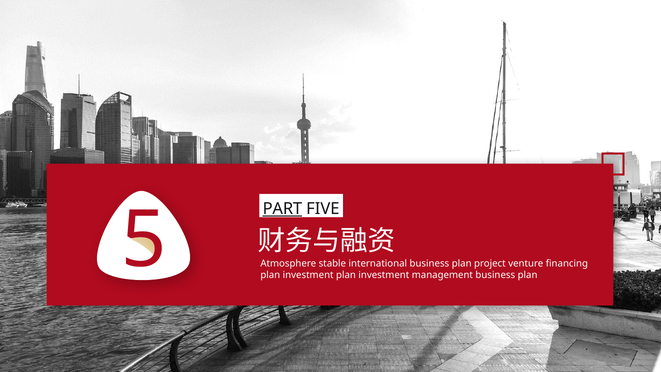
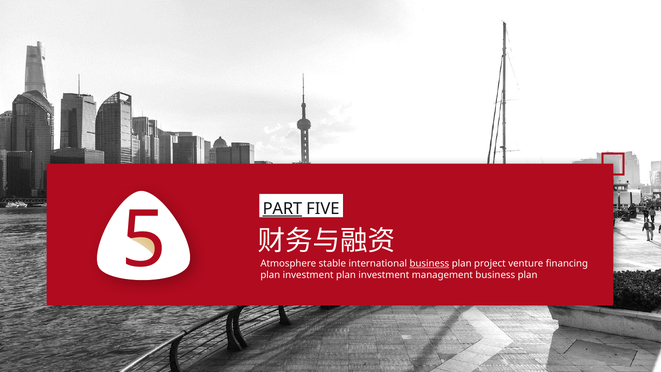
business at (429, 264) underline: none -> present
